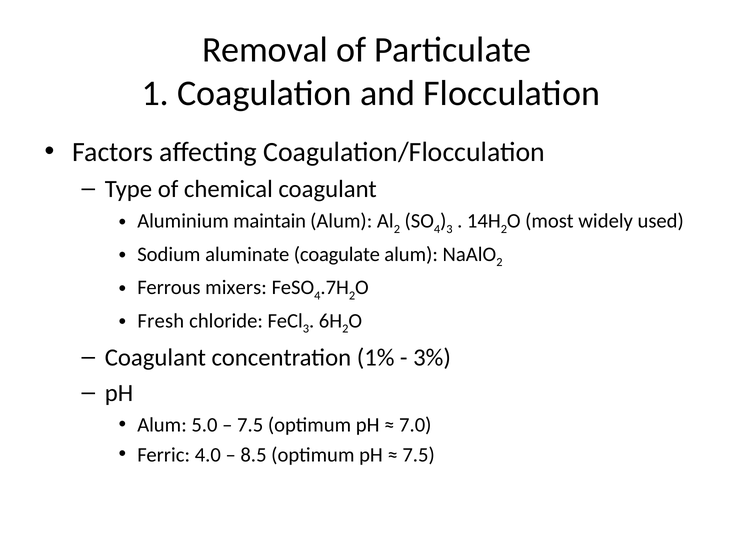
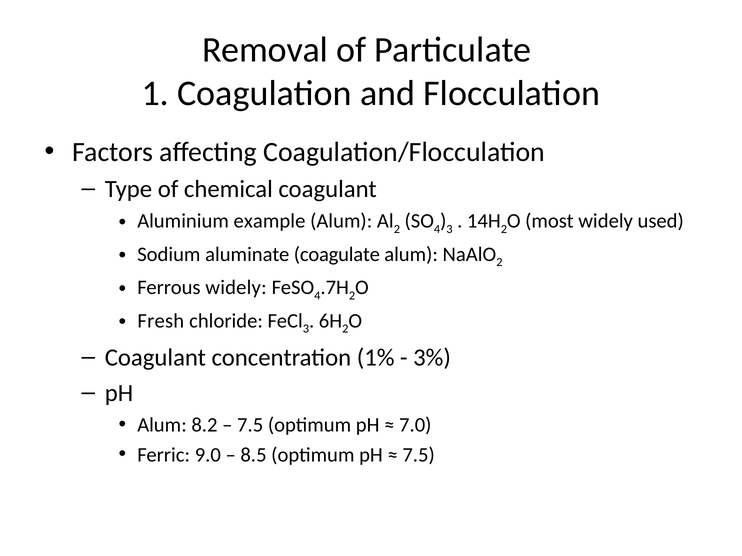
maintain: maintain -> example
Ferrous mixers: mixers -> widely
5.0: 5.0 -> 8.2
4.0: 4.0 -> 9.0
